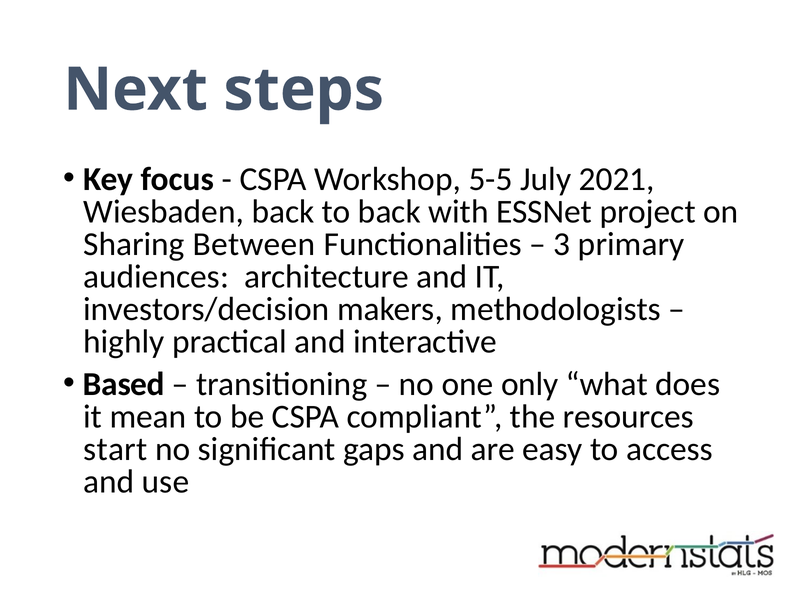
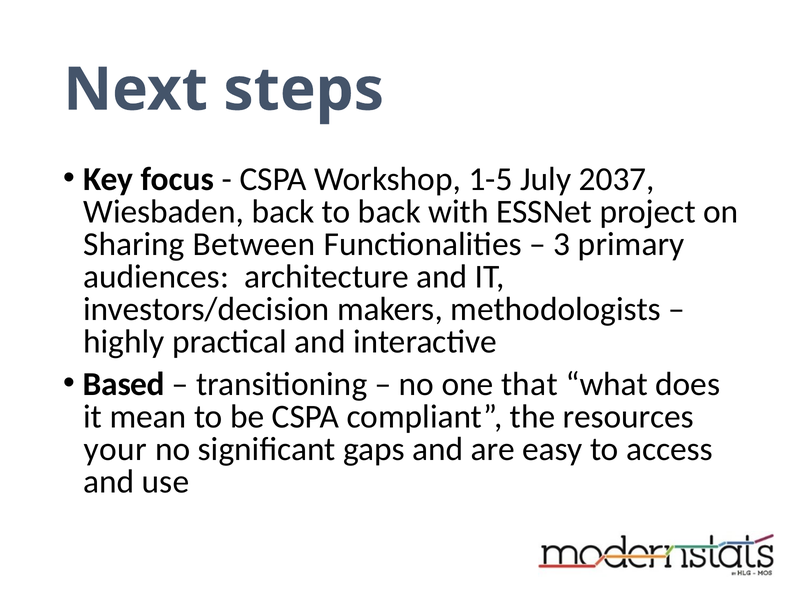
5-5: 5-5 -> 1-5
2021: 2021 -> 2037
only: only -> that
start: start -> your
